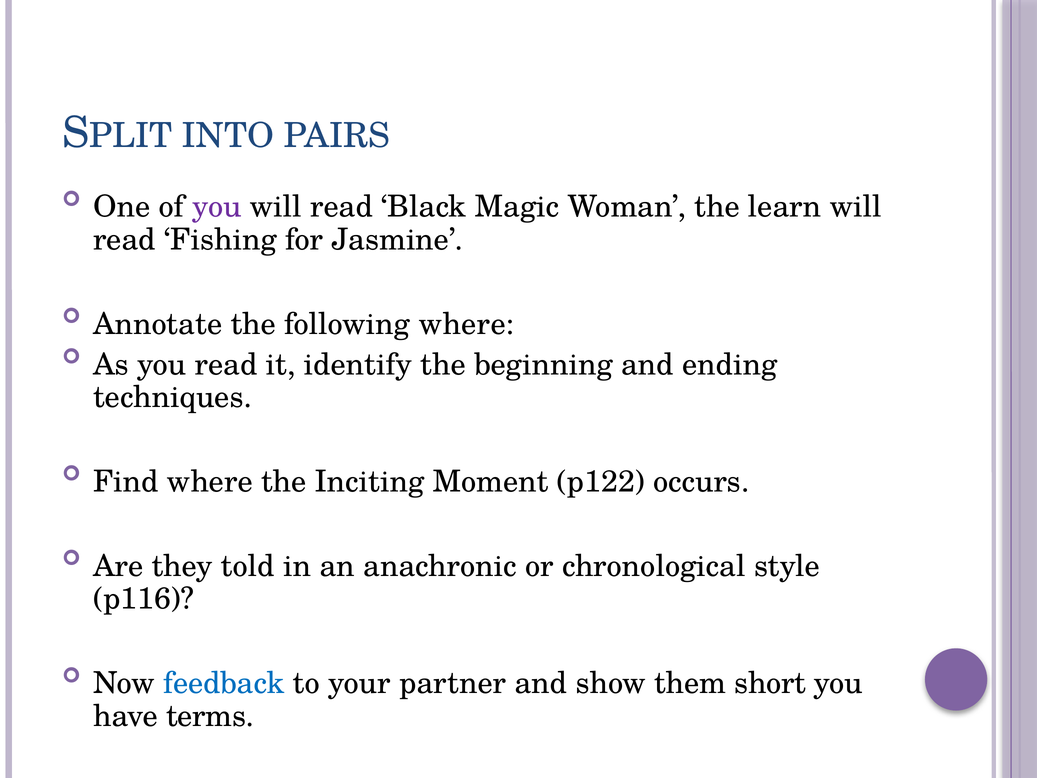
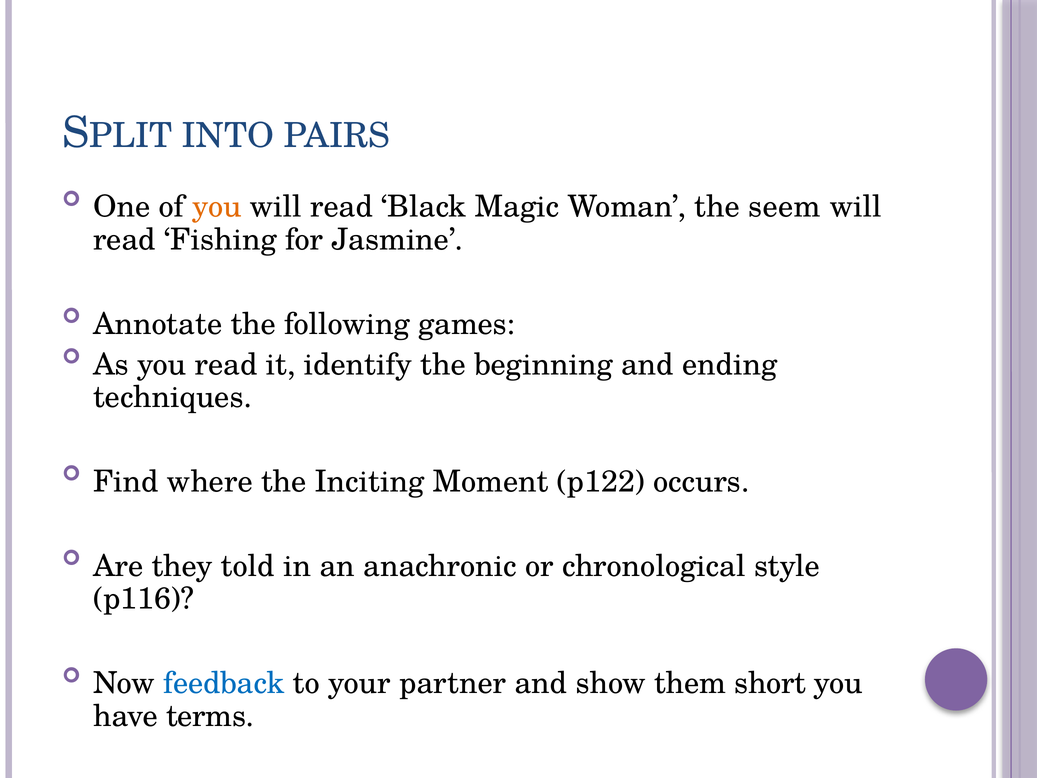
you at (217, 207) colour: purple -> orange
learn: learn -> seem
following where: where -> games
